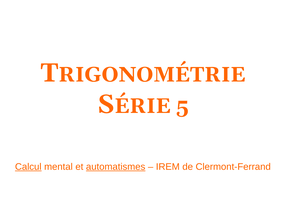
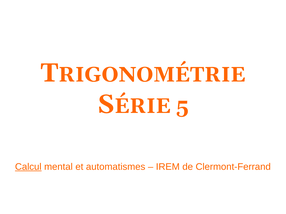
automatismes underline: present -> none
